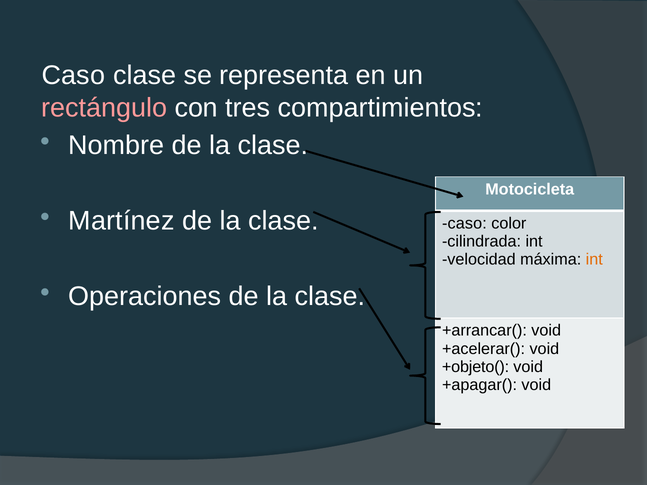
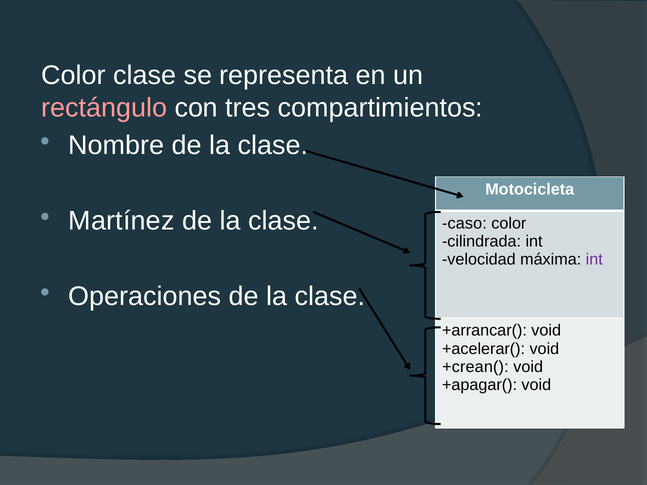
Caso at (73, 75): Caso -> Color
int at (594, 260) colour: orange -> purple
+objeto(: +objeto( -> +crean(
